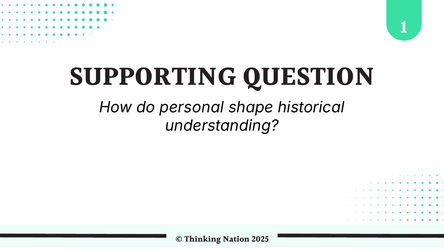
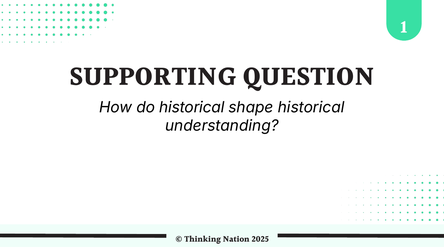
do personal: personal -> historical
